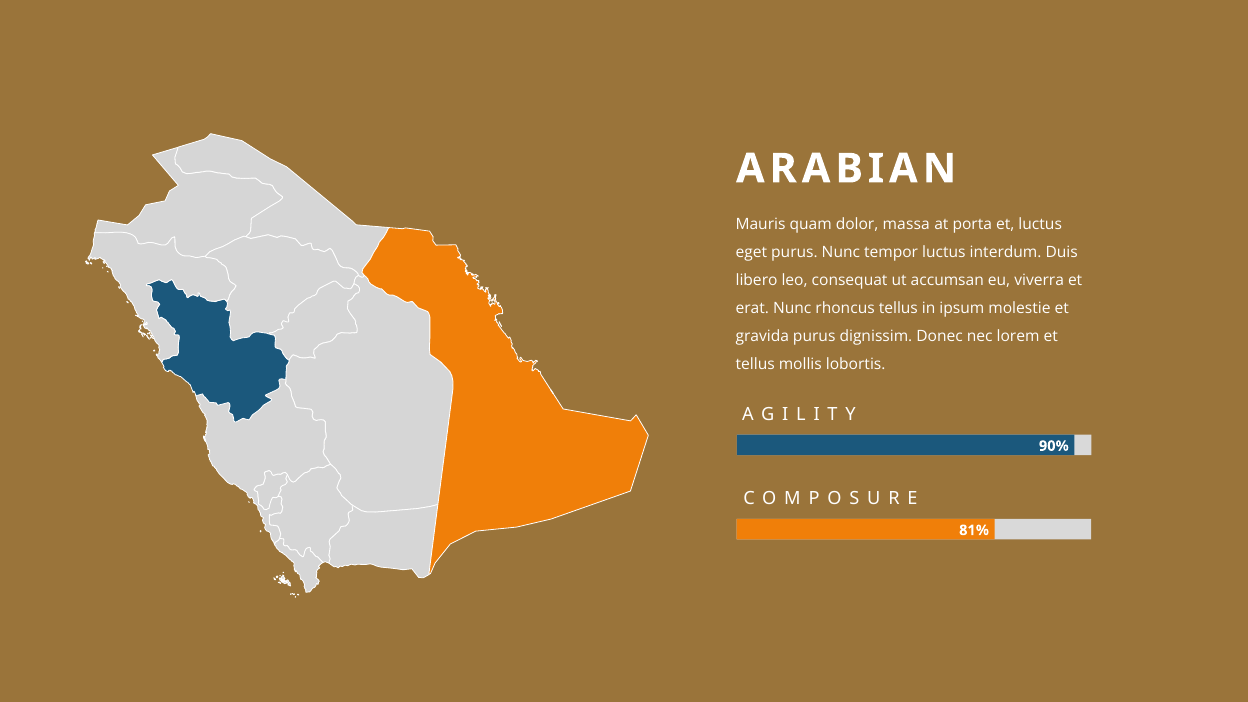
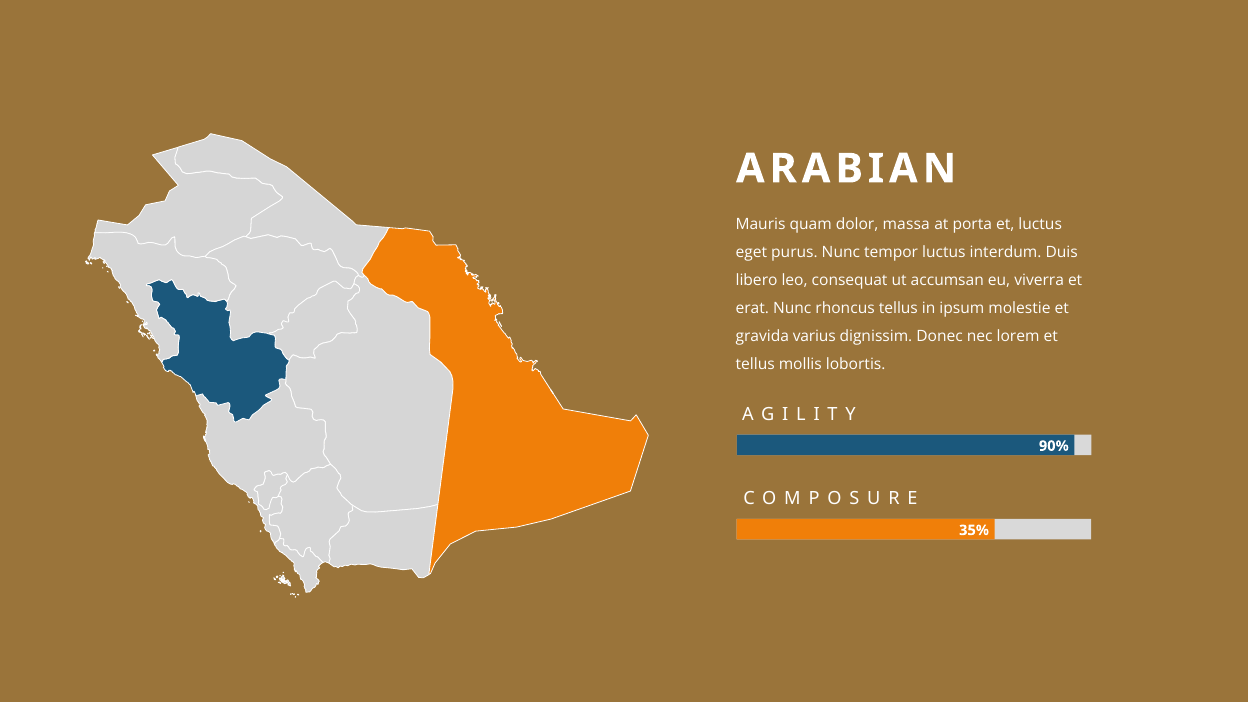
gravida purus: purus -> varius
81%: 81% -> 35%
